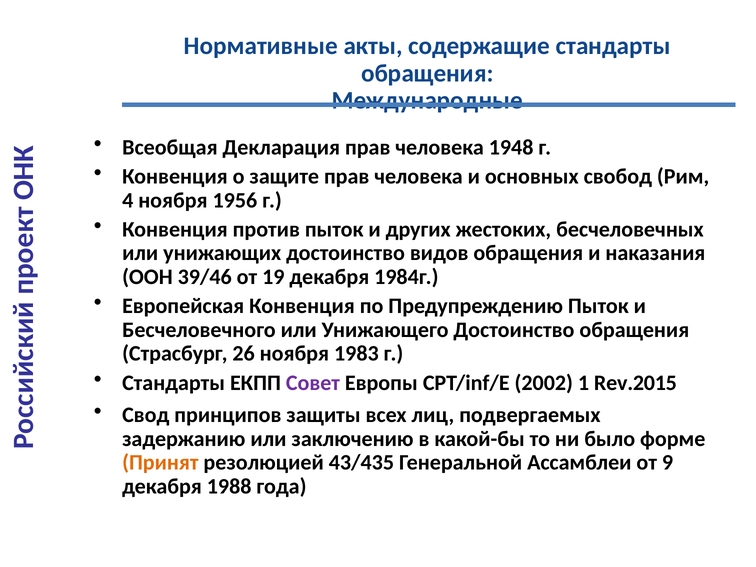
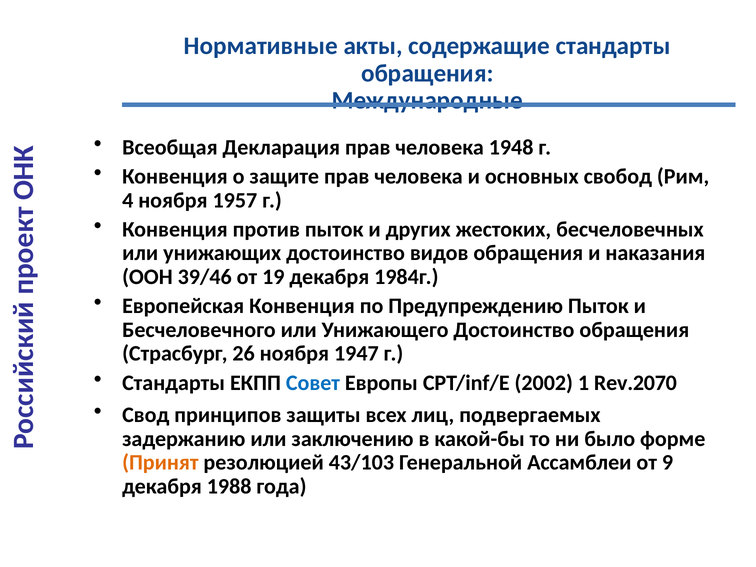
1956: 1956 -> 1957
1983: 1983 -> 1947
Совет colour: purple -> blue
Rev.2015: Rev.2015 -> Rev.2070
43/435: 43/435 -> 43/103
